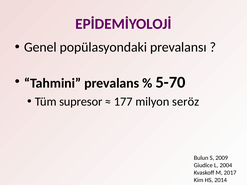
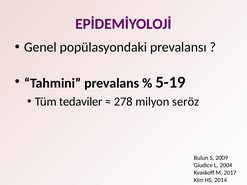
5-70: 5-70 -> 5-19
supresor: supresor -> tedaviler
177: 177 -> 278
